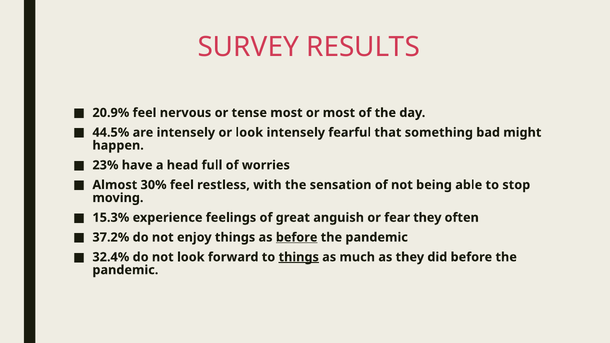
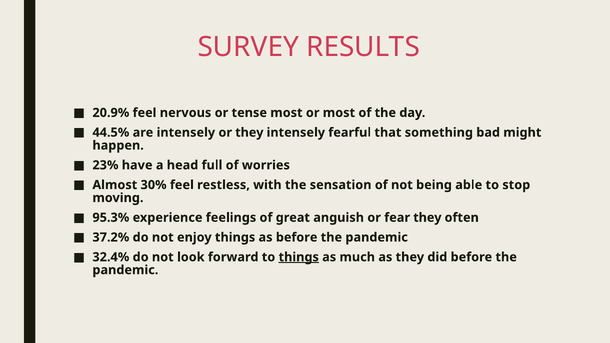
or look: look -> they
15.3%: 15.3% -> 95.3%
before at (297, 237) underline: present -> none
